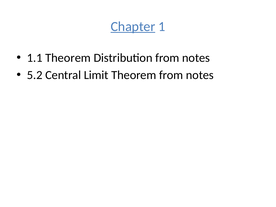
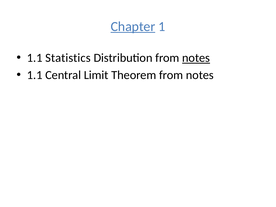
1.1 Theorem: Theorem -> Statistics
notes at (196, 58) underline: none -> present
5.2 at (35, 75): 5.2 -> 1.1
